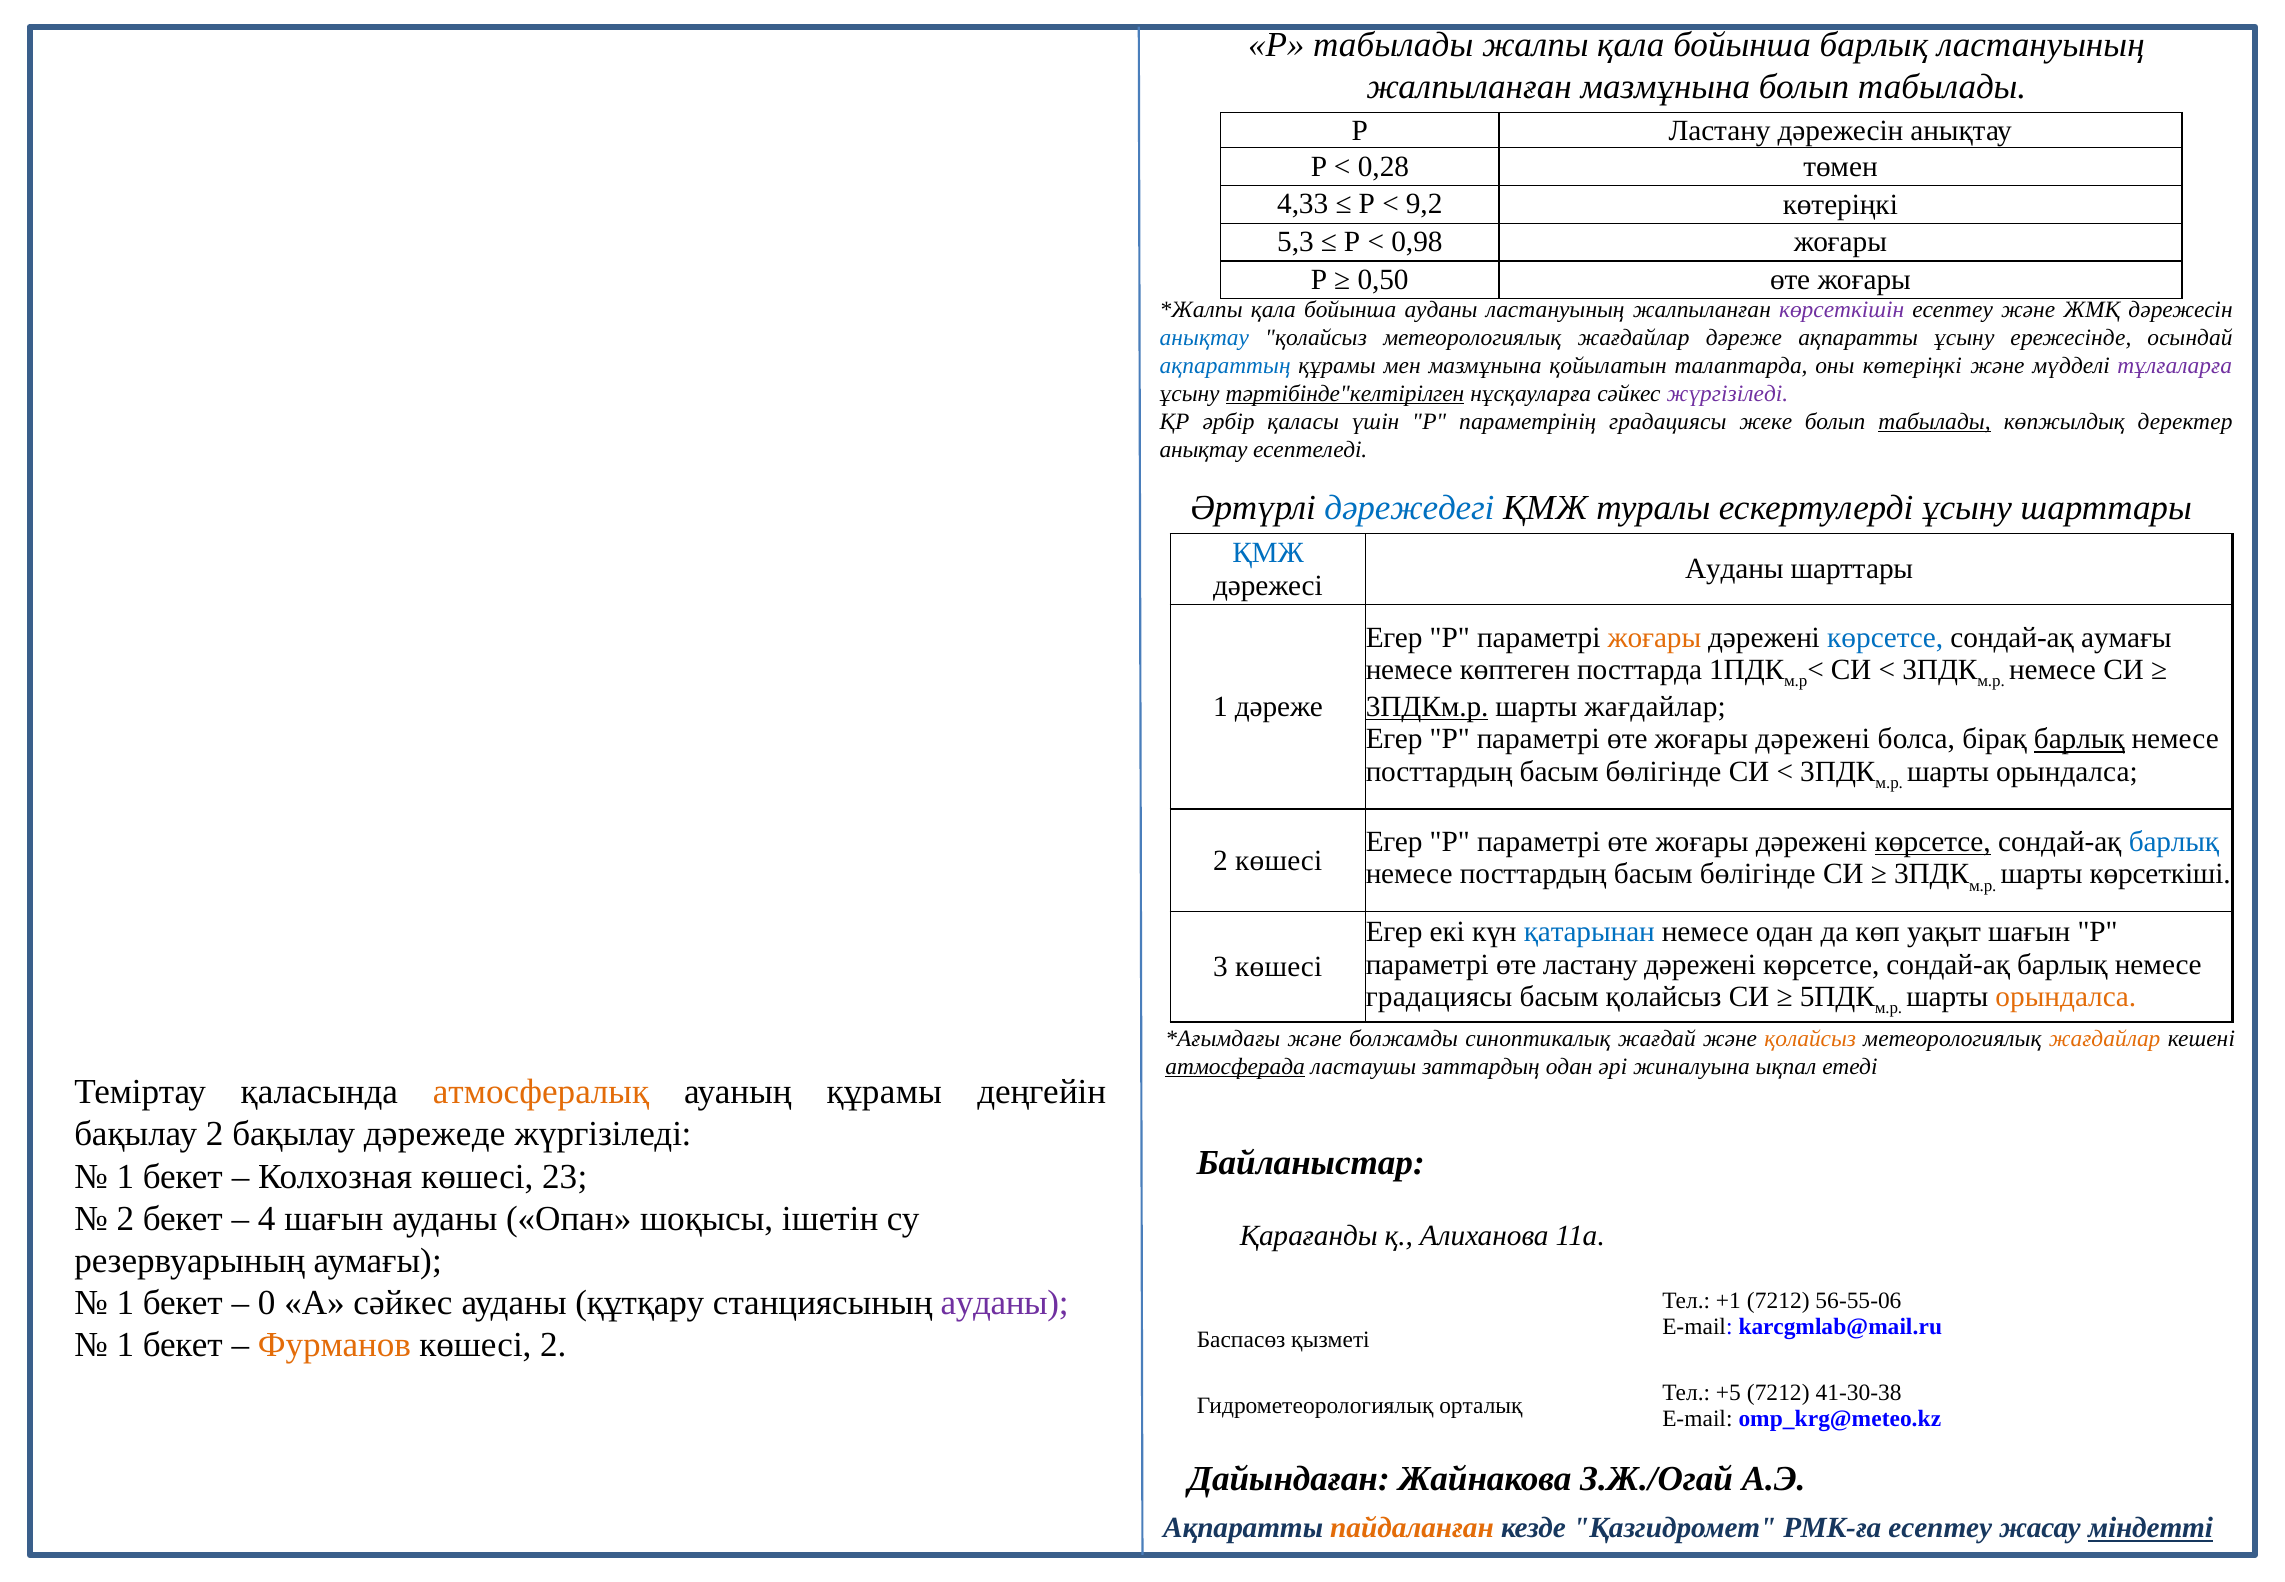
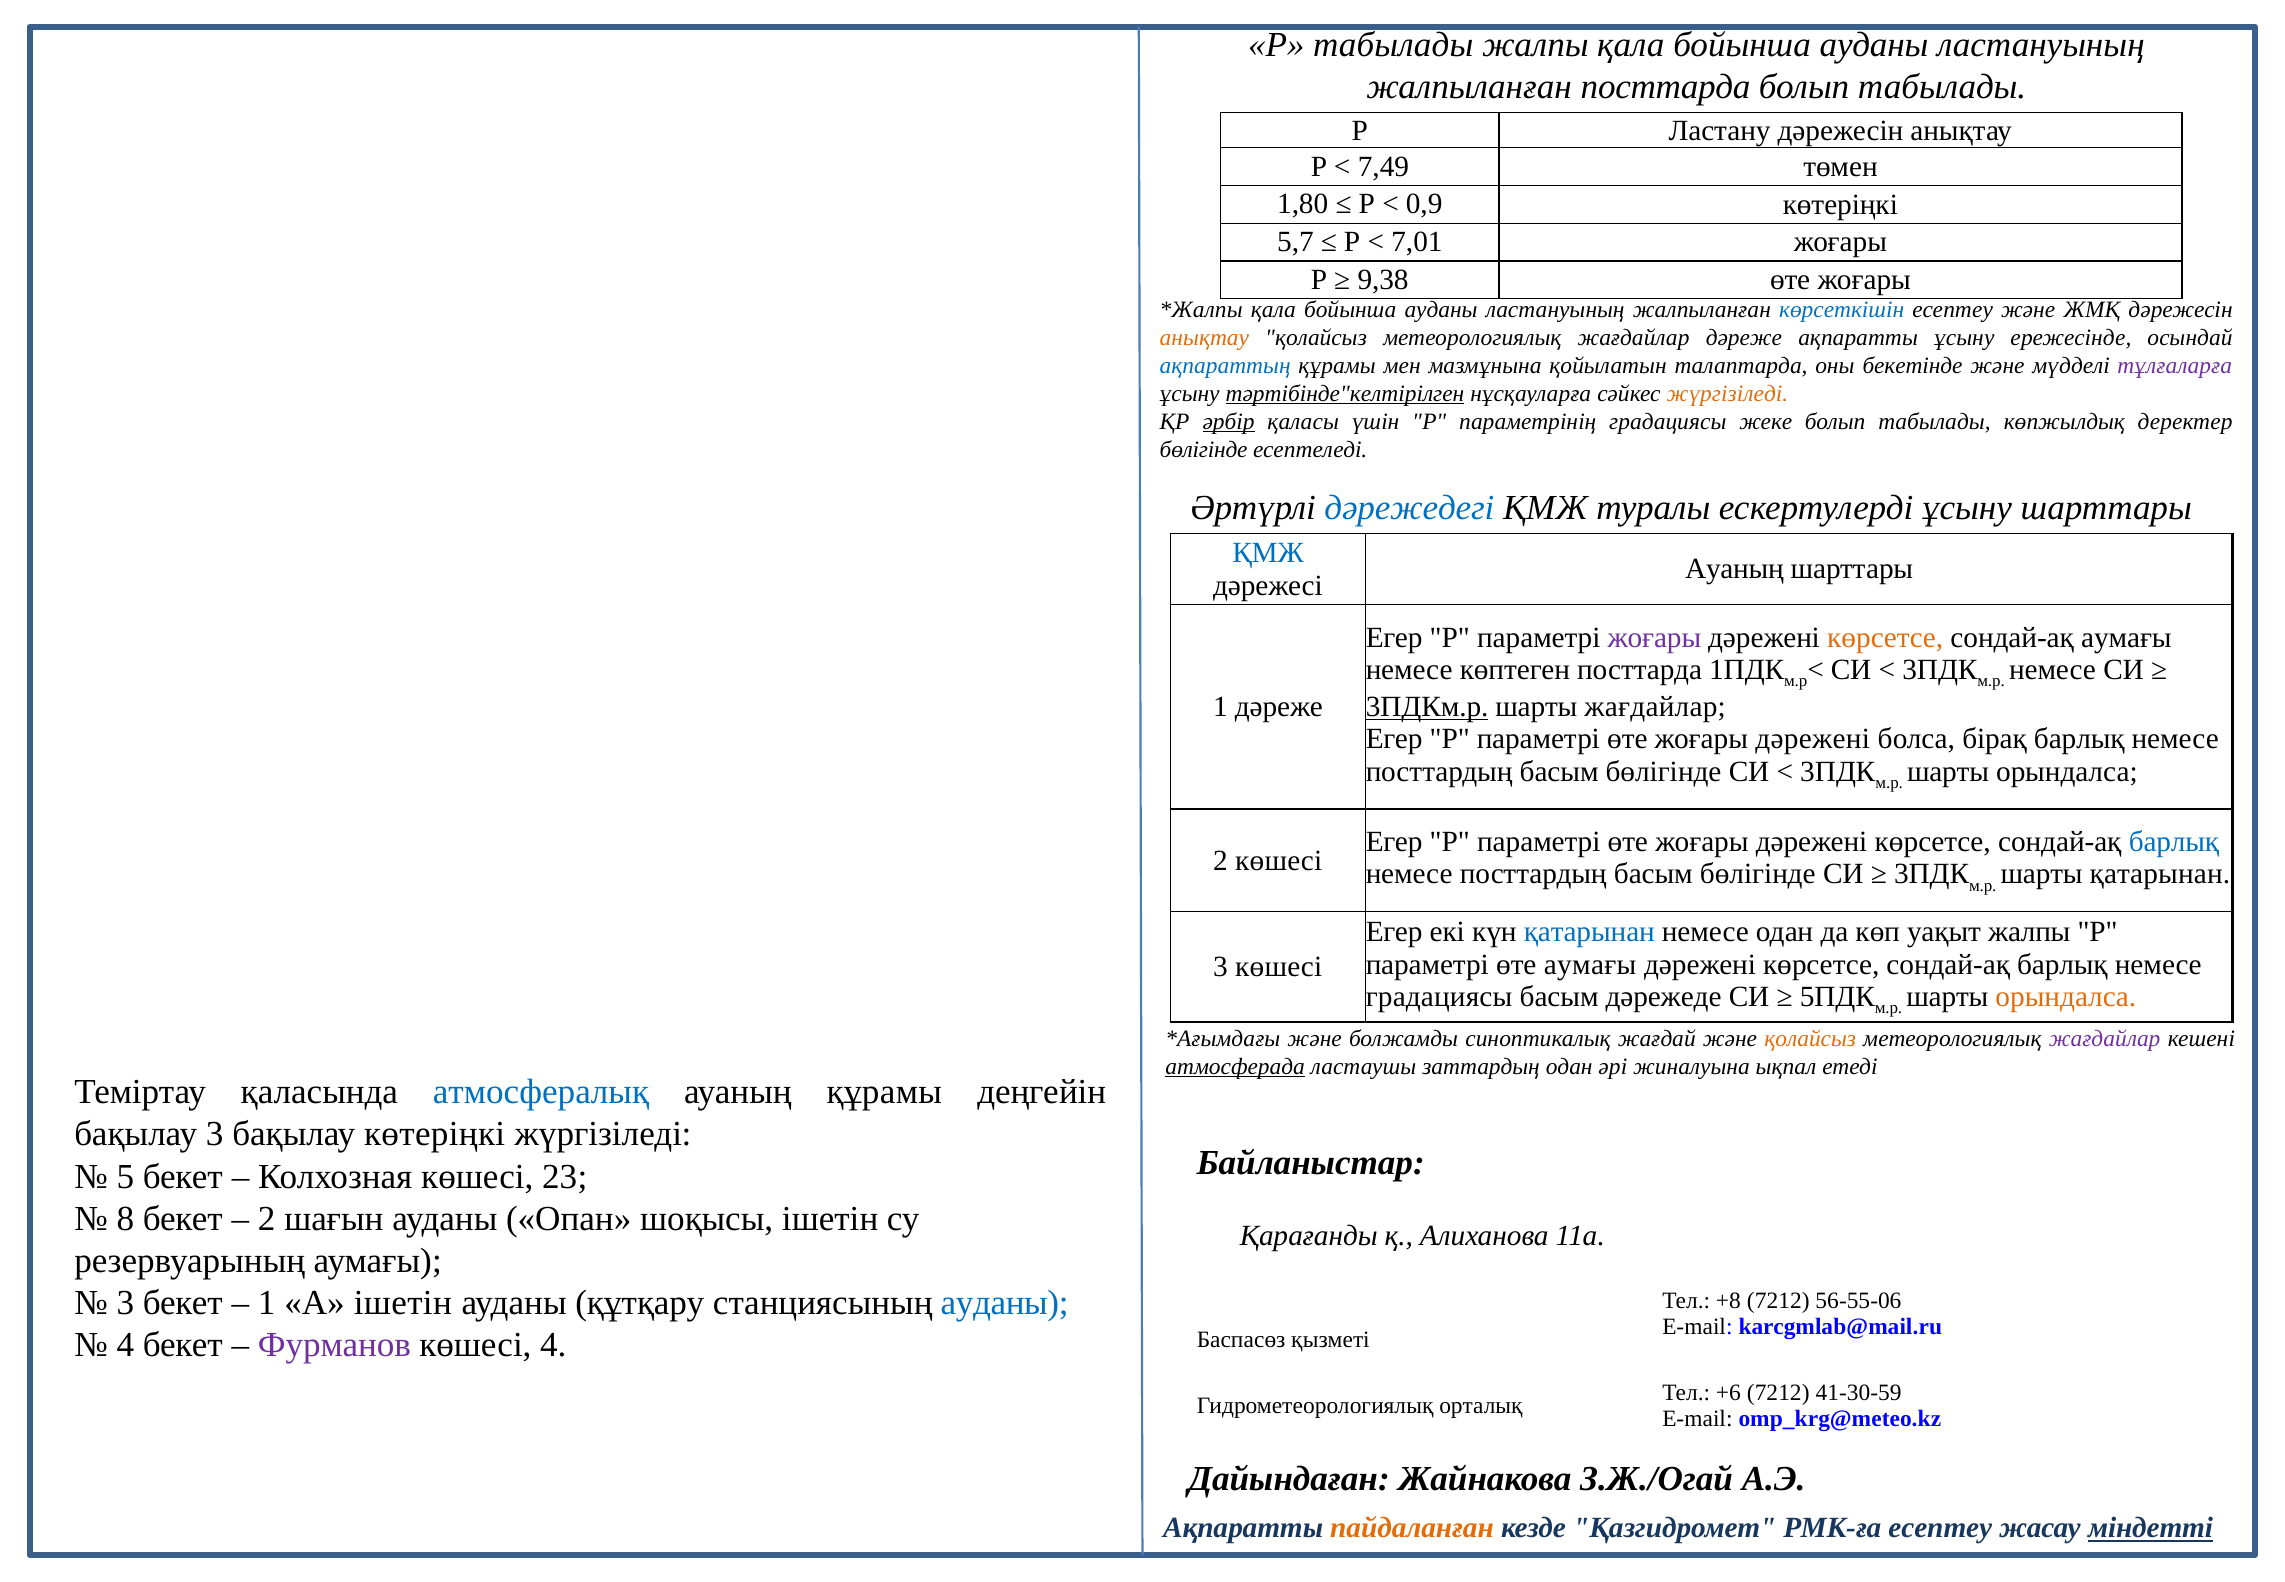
жалпы қала бойынша барлық: барлық -> ауданы
жалпыланған мазмұнына: мазмұнына -> посттарда
0,28: 0,28 -> 7,49
4,33: 4,33 -> 1,80
9,2: 9,2 -> 0,9
5,3: 5,3 -> 5,7
0,98: 0,98 -> 7,01
0,50: 0,50 -> 9,38
көрсеткішін colour: purple -> blue
анықтау at (1204, 337) colour: blue -> orange
оны көтеріңкі: көтеріңкі -> бекетінде
жүргізіледі at (1727, 394) colour: purple -> orange
әрбір underline: none -> present
табылады at (1935, 422) underline: present -> none
анықтау at (1204, 450): анықтау -> бөлігінде
Ауданы at (1734, 569): Ауданы -> Ауаның
жоғары at (1654, 638) colour: orange -> purple
көрсетсе at (1885, 638) colour: blue -> orange
барлық at (2079, 739) underline: present -> none
көрсетсе at (1933, 842) underline: present -> none
шарты көрсеткіші: көрсеткіші -> қатарынан
уақыт шағын: шағын -> жалпы
өте ластану: ластану -> аумағы
басым қолайсыз: қолайсыз -> дәрежеде
жағдайлар at (2105, 1038) colour: orange -> purple
атмосфералық colour: orange -> blue
бақылау 2: 2 -> 3
бақылау дәрежеде: дәрежеде -> көтеріңкі
1 at (125, 1176): 1 -> 5
2 at (125, 1219): 2 -> 8
4 at (267, 1219): 4 -> 2
1 at (125, 1303): 1 -> 3
0 at (267, 1303): 0 -> 1
А сәйкес: сәйкес -> ішетін
ауданы at (1005, 1303) colour: purple -> blue
+1: +1 -> +8
1 at (125, 1345): 1 -> 4
Фурманов colour: orange -> purple
көшесі 2: 2 -> 4
+5: +5 -> +6
41-30-38: 41-30-38 -> 41-30-59
